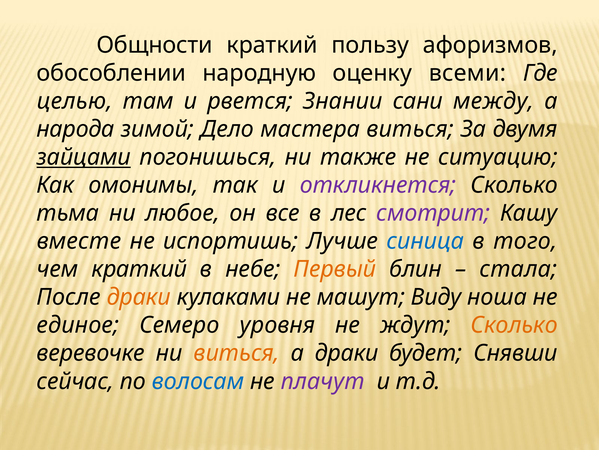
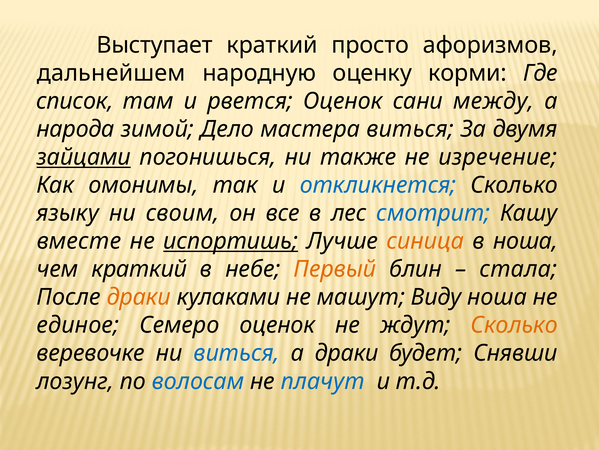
Общности: Общности -> Выступает
пользу: пользу -> просто
обособлении: обособлении -> дальнейшем
всеми: всеми -> корми
целью: целью -> список
рвется Знании: Знании -> Оценок
ситуацию: ситуацию -> изречение
откликнется colour: purple -> blue
тьма: тьма -> языку
любое: любое -> своим
смотрит colour: purple -> blue
испортишь underline: none -> present
синица colour: blue -> orange
в того: того -> ноша
Семеро уровня: уровня -> оценок
виться at (237, 353) colour: orange -> blue
сейчас: сейчас -> лозунг
плачут colour: purple -> blue
